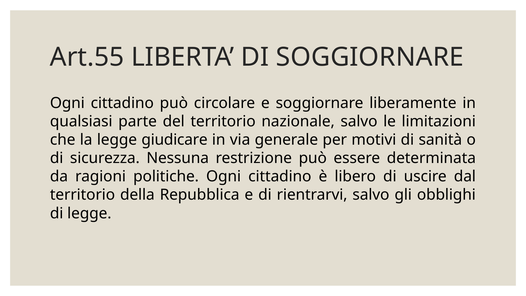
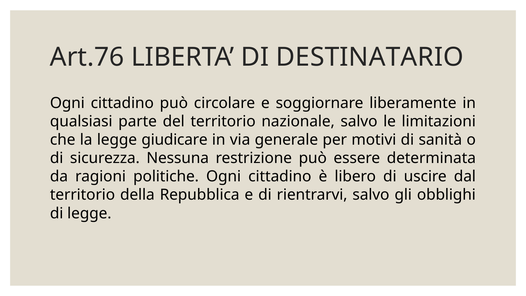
Art.55: Art.55 -> Art.76
DI SOGGIORNARE: SOGGIORNARE -> DESTINATARIO
